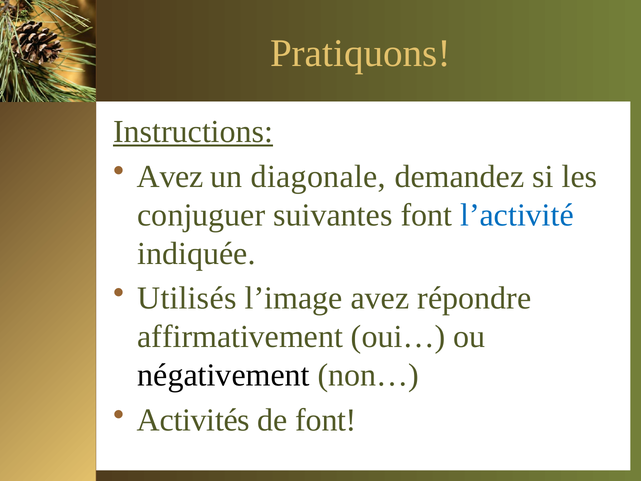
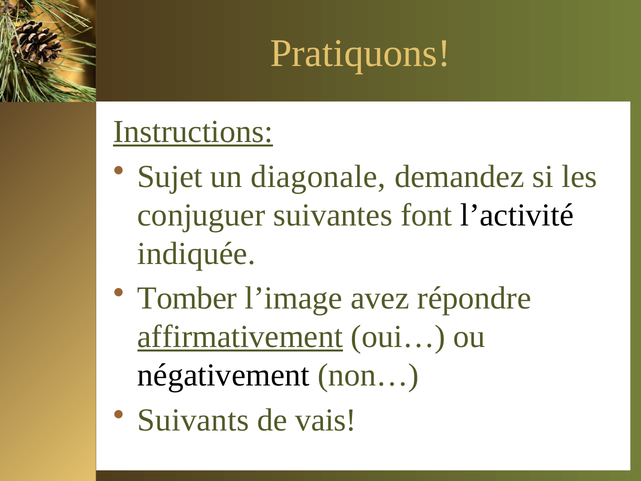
Avez at (170, 176): Avez -> Sujet
l’activité colour: blue -> black
Utilisés: Utilisés -> Tomber
affirmativement underline: none -> present
Activités: Activités -> Suivants
de font: font -> vais
